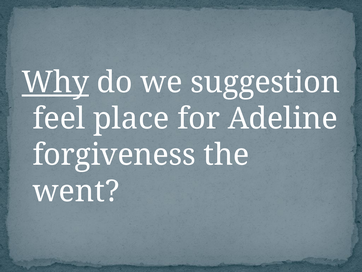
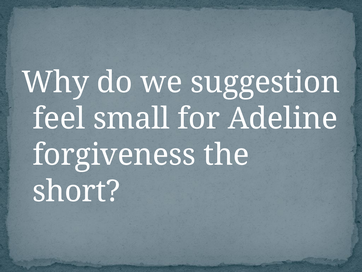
Why underline: present -> none
place: place -> small
went: went -> short
